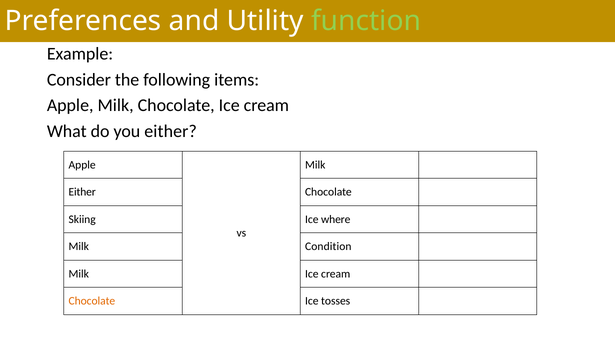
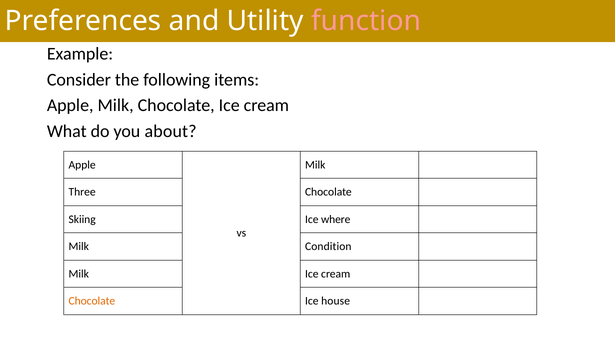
function colour: light green -> pink
you either: either -> about
Either at (82, 192): Either -> Three
tosses: tosses -> house
